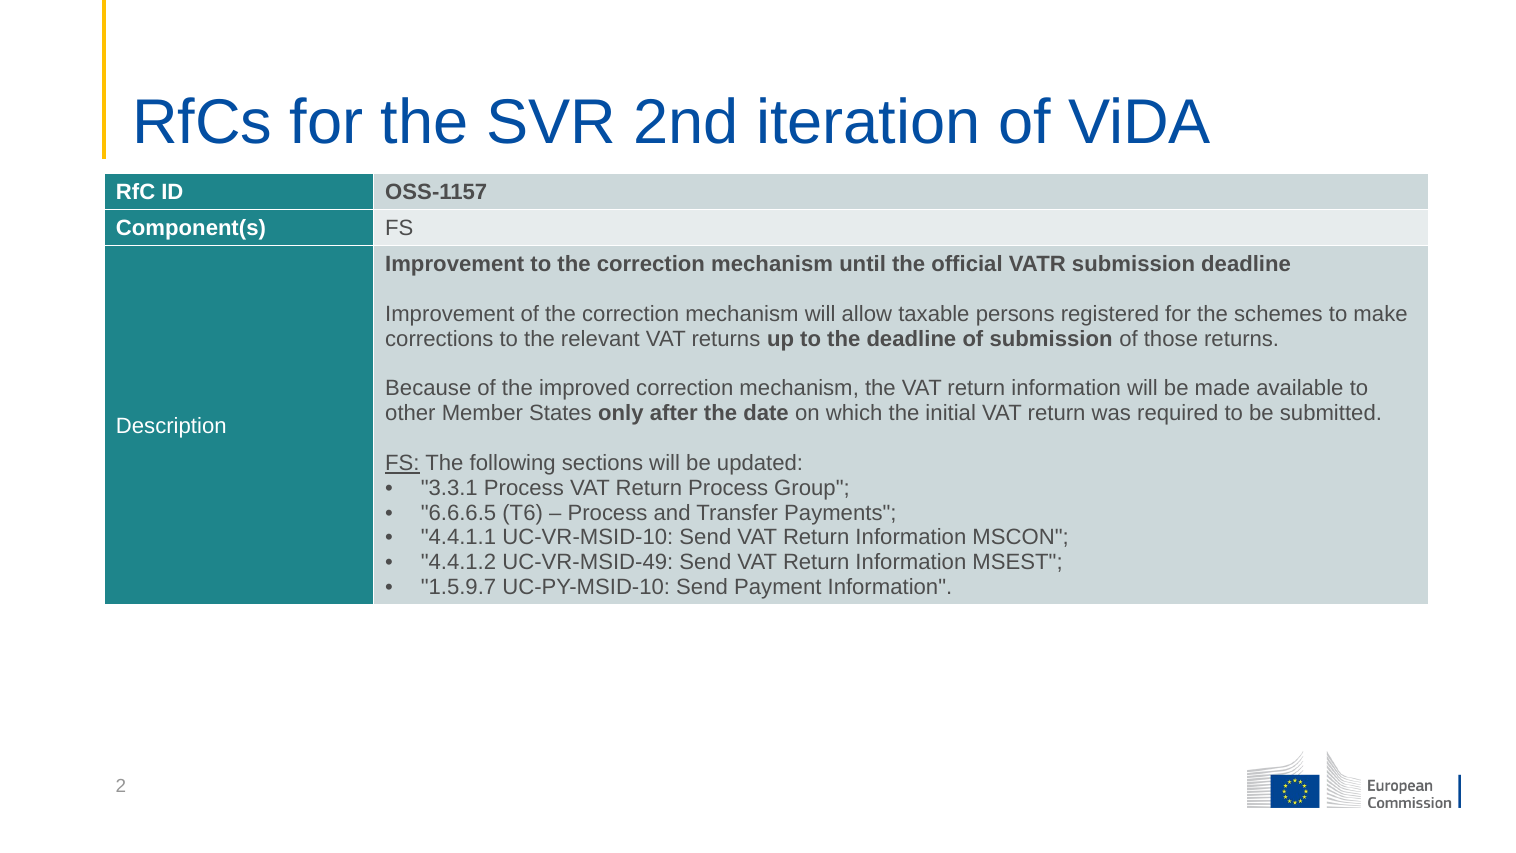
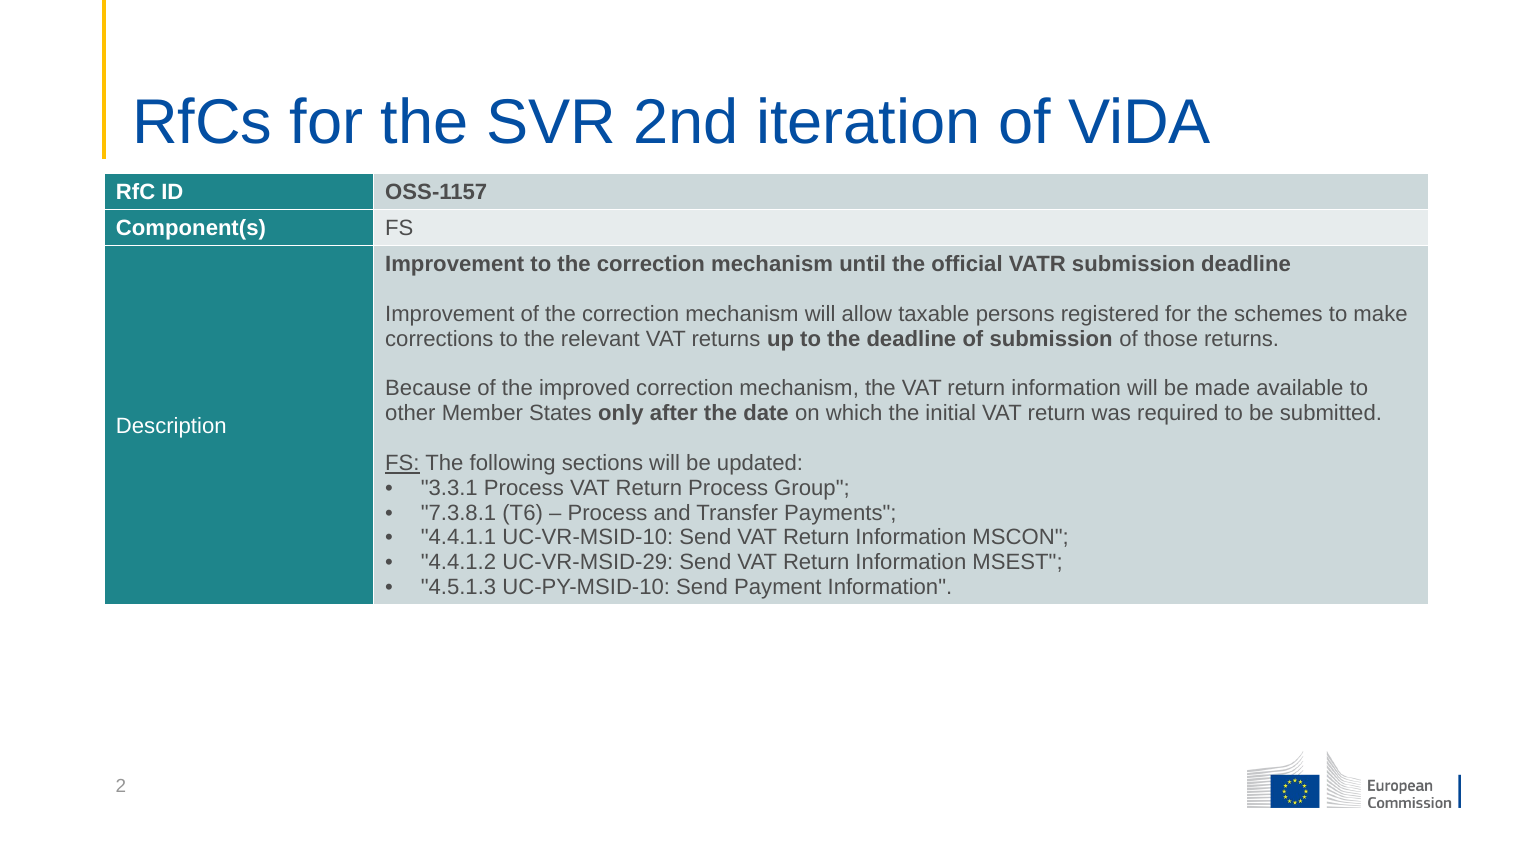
6.6.6.5: 6.6.6.5 -> 7.3.8.1
UC-VR-MSID-49: UC-VR-MSID-49 -> UC-VR-MSID-29
1.5.9.7: 1.5.9.7 -> 4.5.1.3
